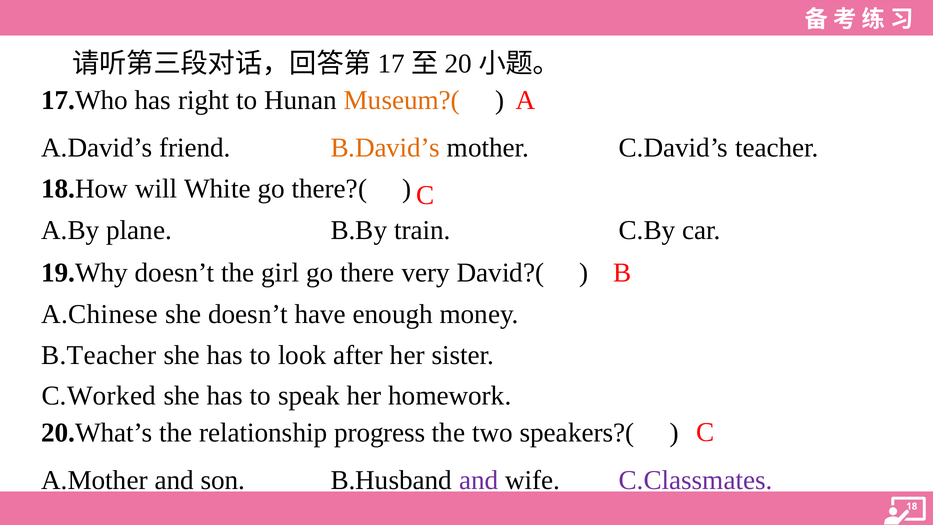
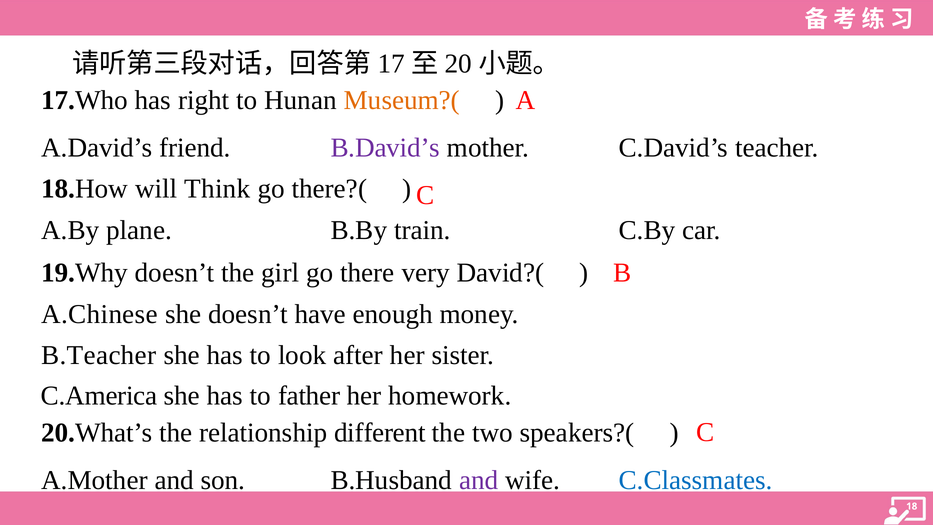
B.David’s colour: orange -> purple
White: White -> Think
C.Worked: C.Worked -> C.America
speak: speak -> father
progress: progress -> different
C.Classmates colour: purple -> blue
